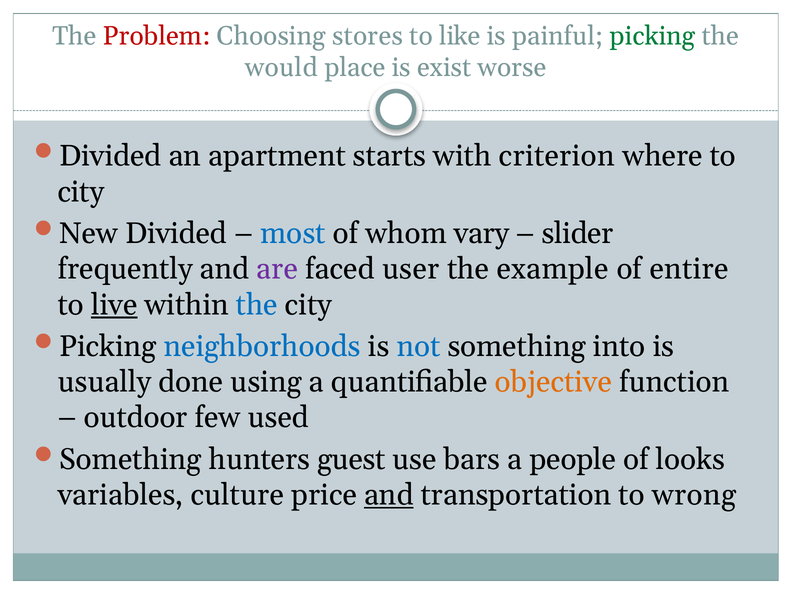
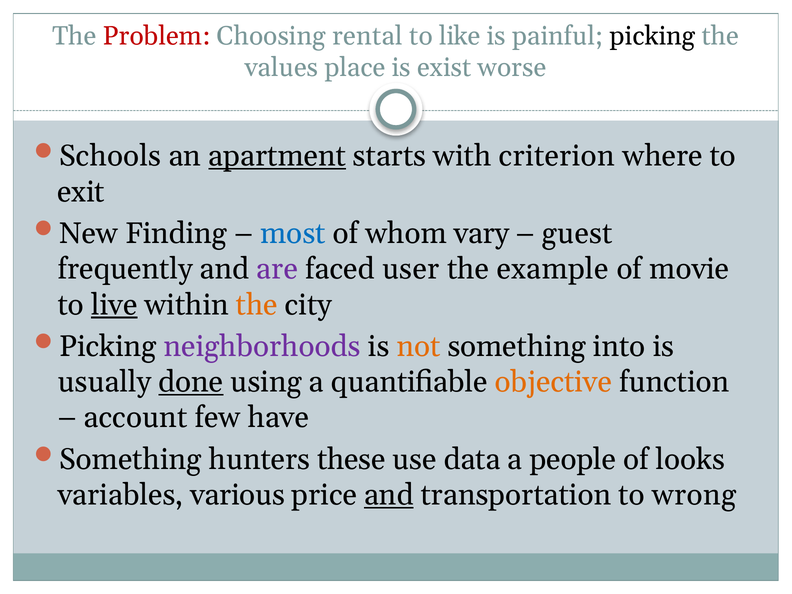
stores: stores -> rental
picking at (653, 36) colour: green -> black
would: would -> values
Divided at (110, 156): Divided -> Schools
apartment underline: none -> present
city at (81, 192): city -> exit
New Divided: Divided -> Finding
slider: slider -> guest
entire: entire -> movie
the at (257, 305) colour: blue -> orange
neighborhoods colour: blue -> purple
not colour: blue -> orange
done underline: none -> present
outdoor: outdoor -> account
used: used -> have
guest: guest -> these
bars: bars -> data
culture: culture -> various
